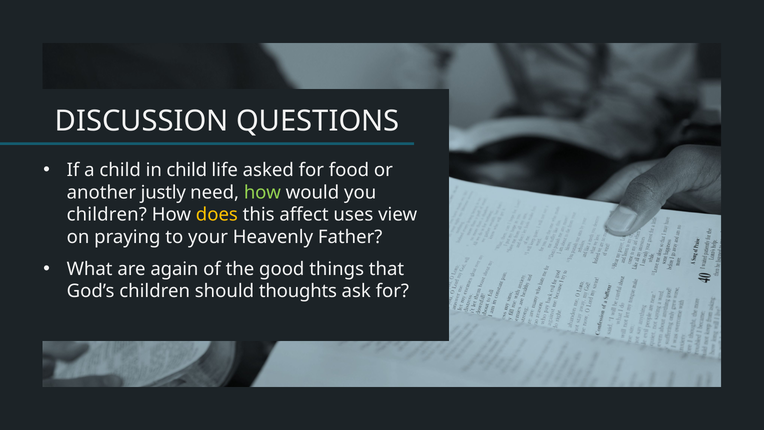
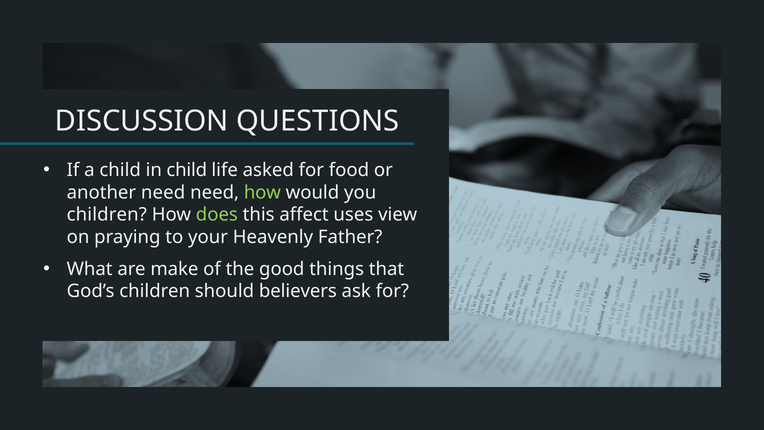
another justly: justly -> need
does colour: yellow -> light green
again: again -> make
thoughts: thoughts -> believers
